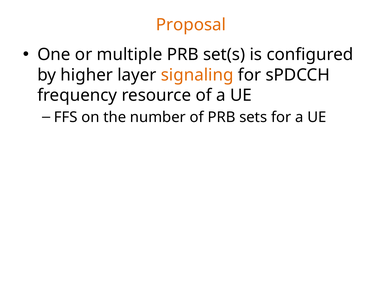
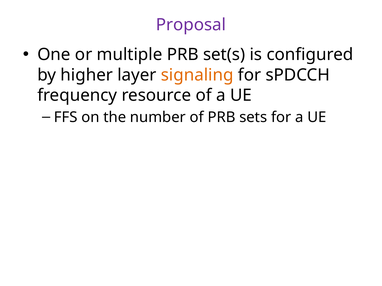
Proposal colour: orange -> purple
